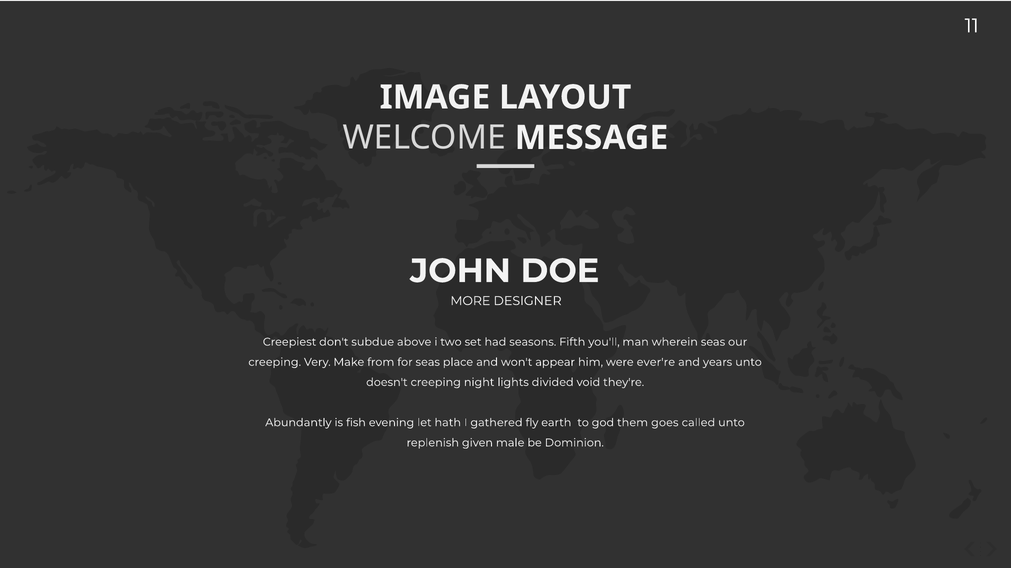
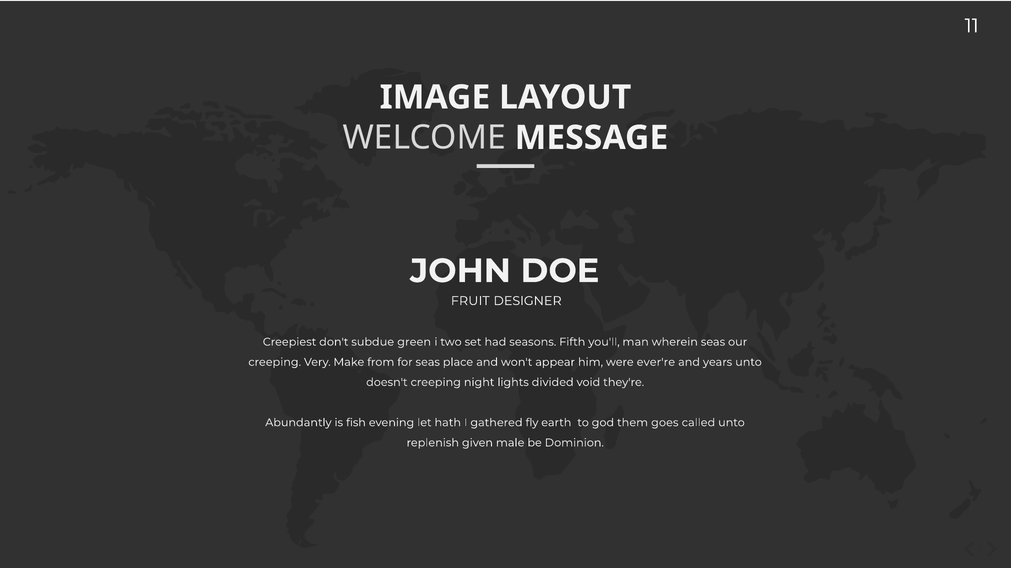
MORE: MORE -> FRUIT
above: above -> green
